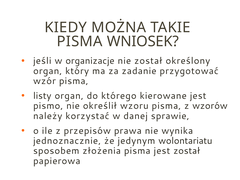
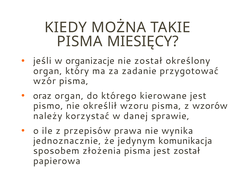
WNIOSEK: WNIOSEK -> MIESIĘCY
listy: listy -> oraz
wolontariatu: wolontariatu -> komunikacja
